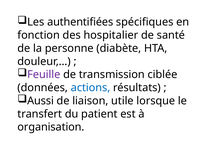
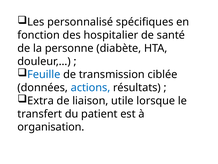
authentifiées: authentifiées -> personnalisé
Feuille colour: purple -> blue
Aussi: Aussi -> Extra
